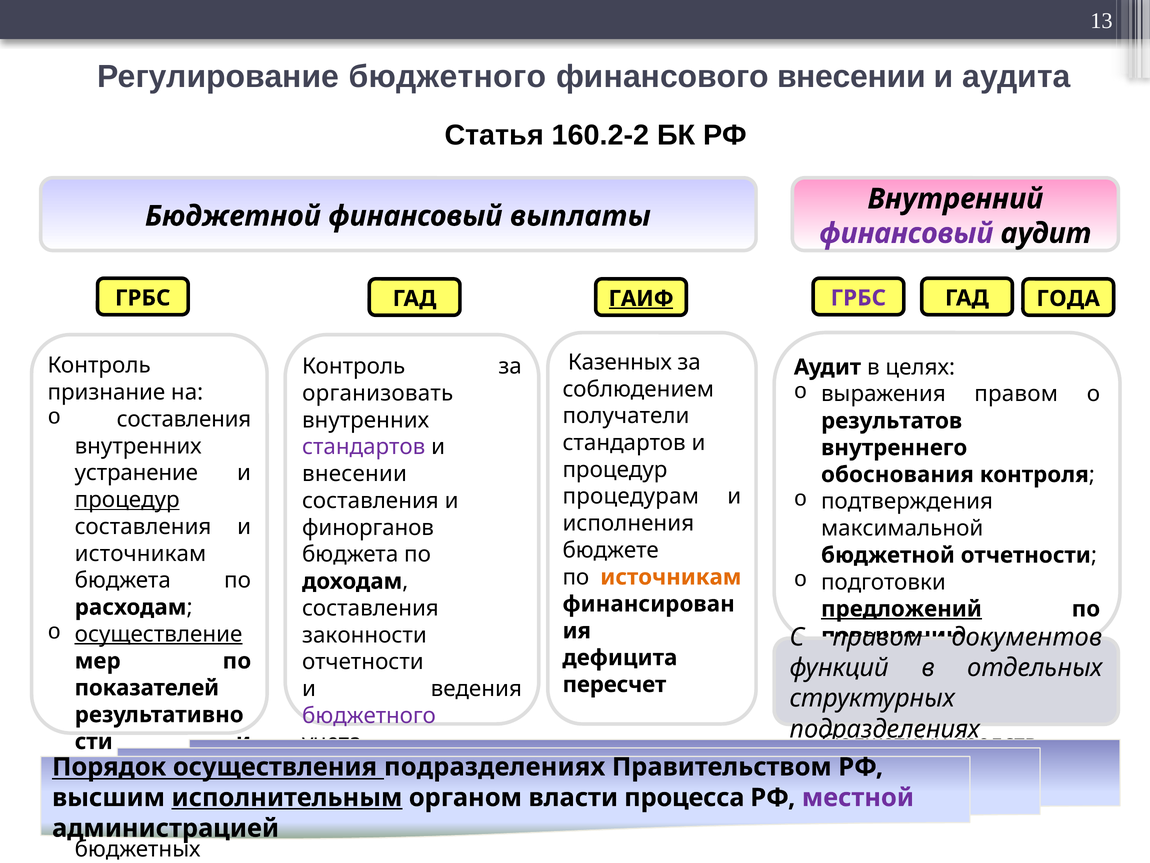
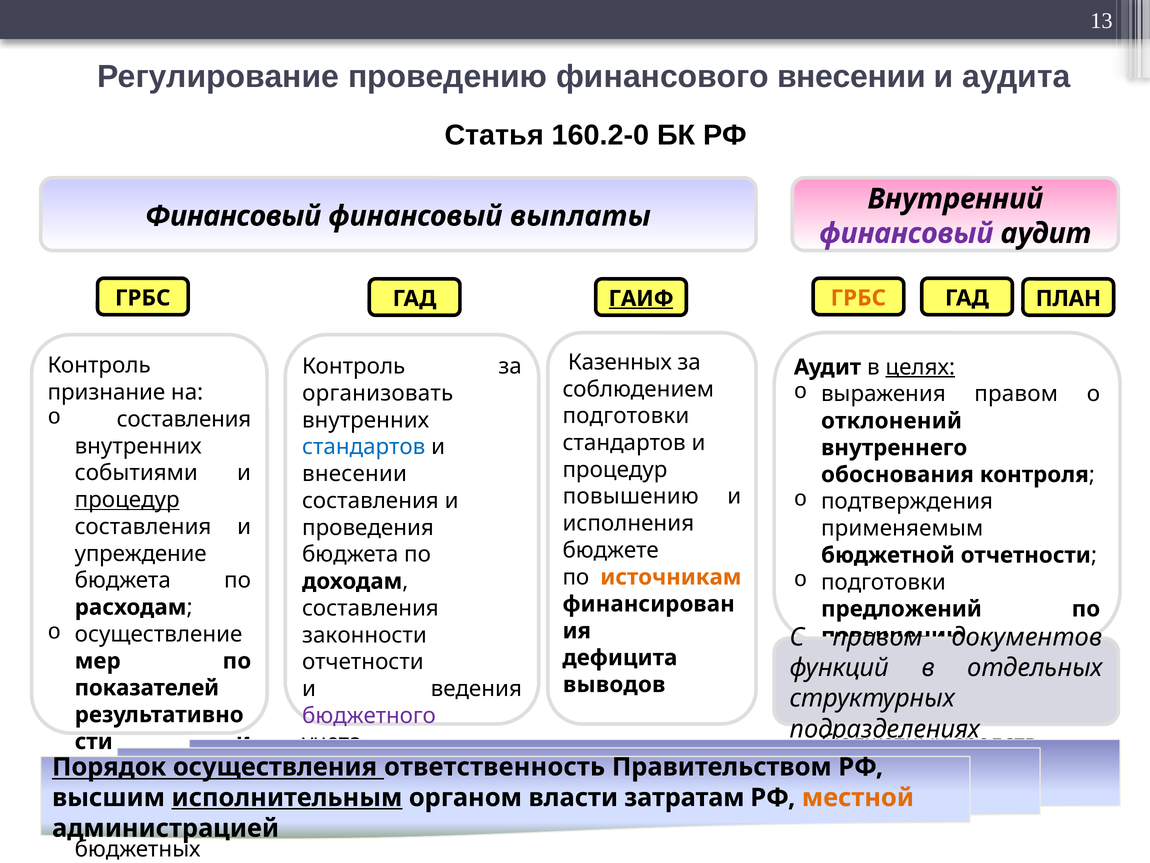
Регулирование бюджетного: бюджетного -> проведению
160.2-2: 160.2-2 -> 160.2-0
Бюджетной at (233, 216): Бюджетной -> Финансовый
ГРБС at (858, 298) colour: purple -> orange
ГОДА: ГОДА -> ПЛАН
целях underline: none -> present
получатели at (626, 416): получатели -> подготовки
результатов: результатов -> отклонений
стандартов at (364, 447) colour: purple -> blue
устранение: устранение -> событиями
процедурам at (631, 496): процедурам -> повышению
финорганов: финорганов -> проведения
максимальной: максимальной -> применяемым
источникам at (141, 553): источникам -> упреждение
предложений underline: present -> none
осуществление underline: present -> none
пересчет: пересчет -> выводов
подразделениях at (495, 767): подразделениях -> ответственность
процесса: процесса -> затратам
местной colour: purple -> orange
